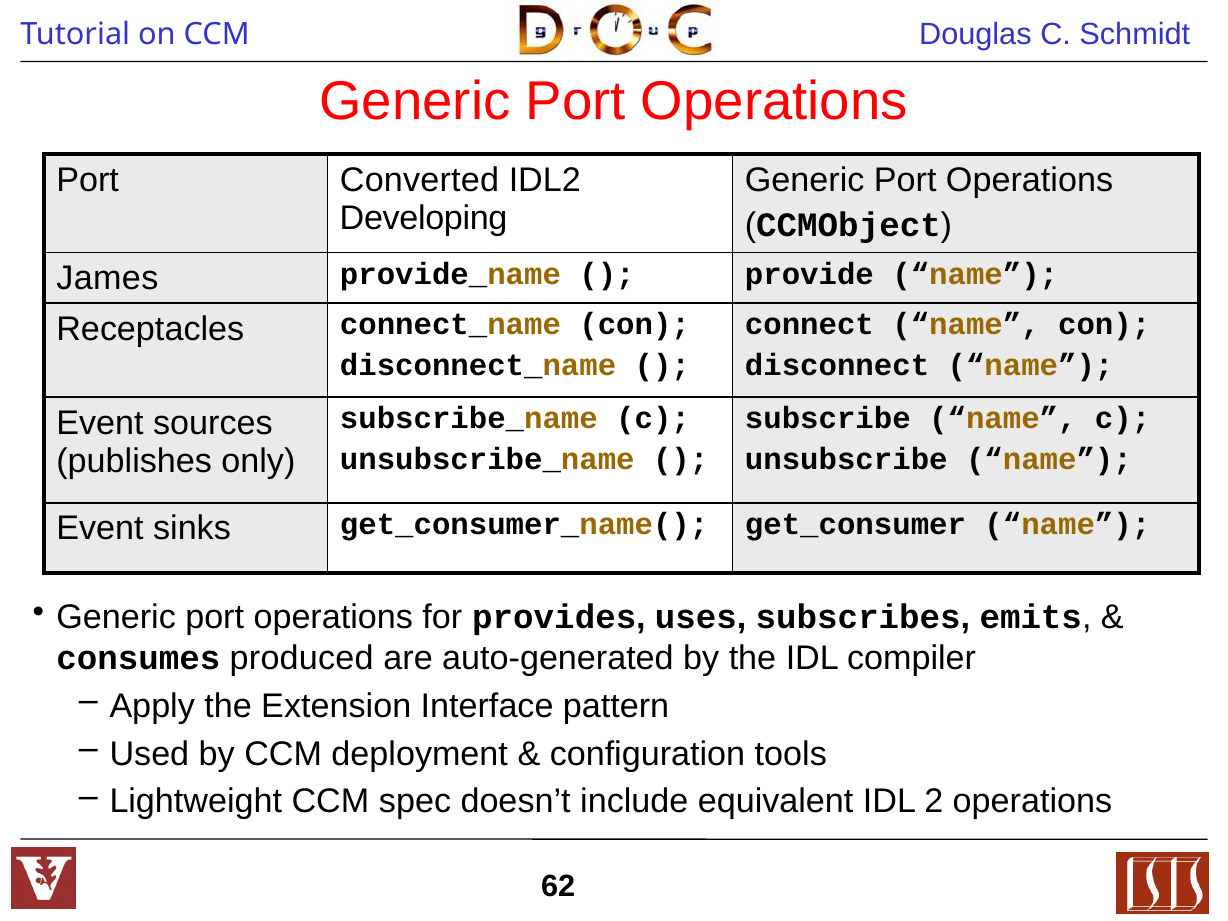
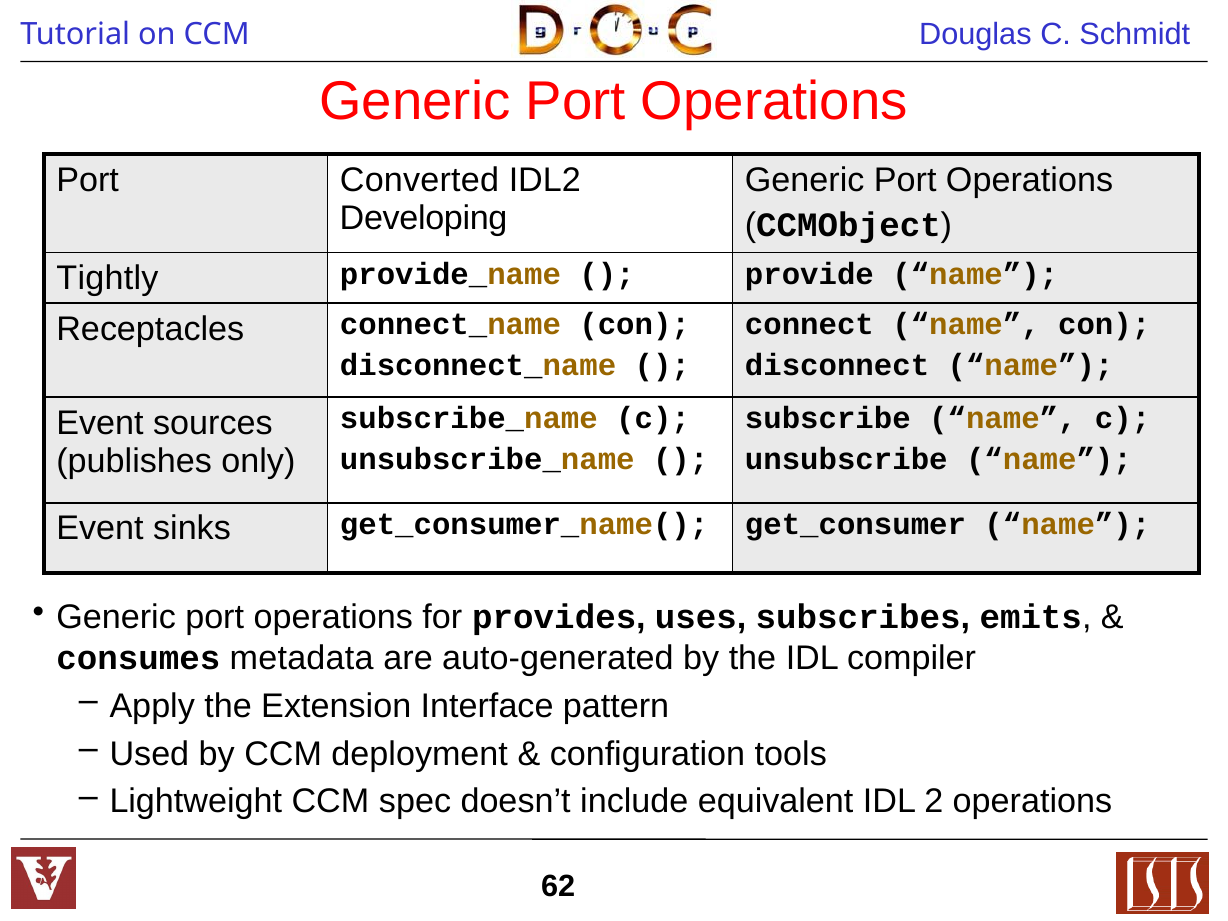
James: James -> Tightly
produced: produced -> metadata
